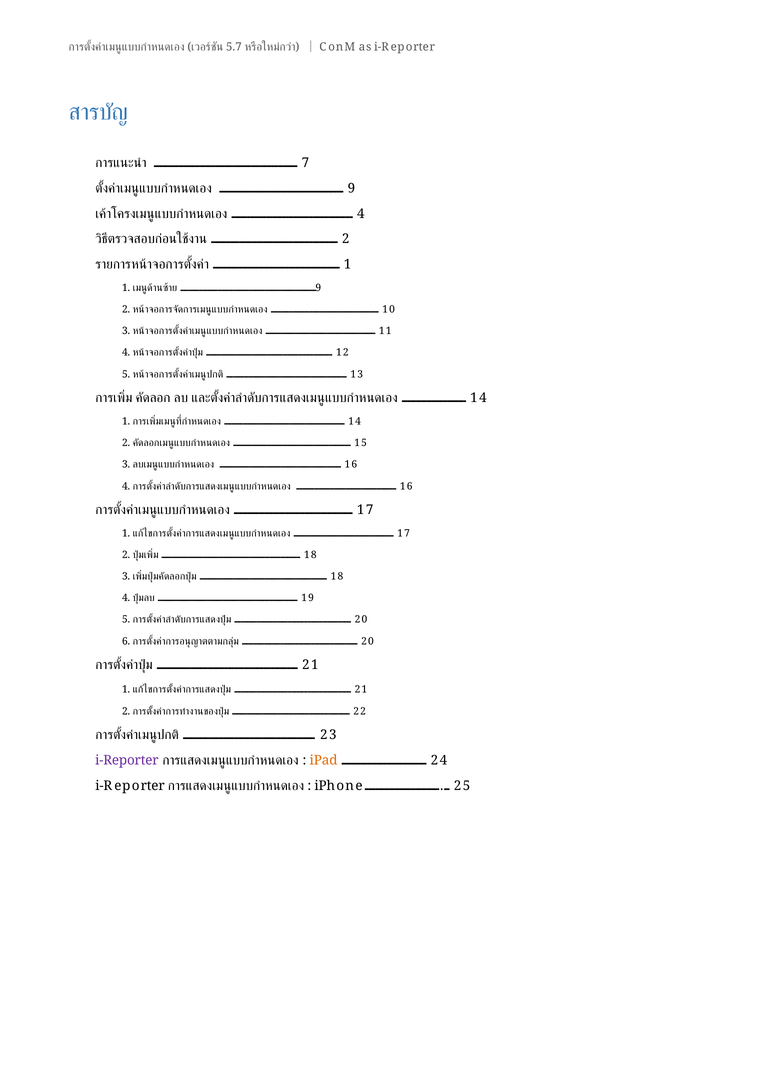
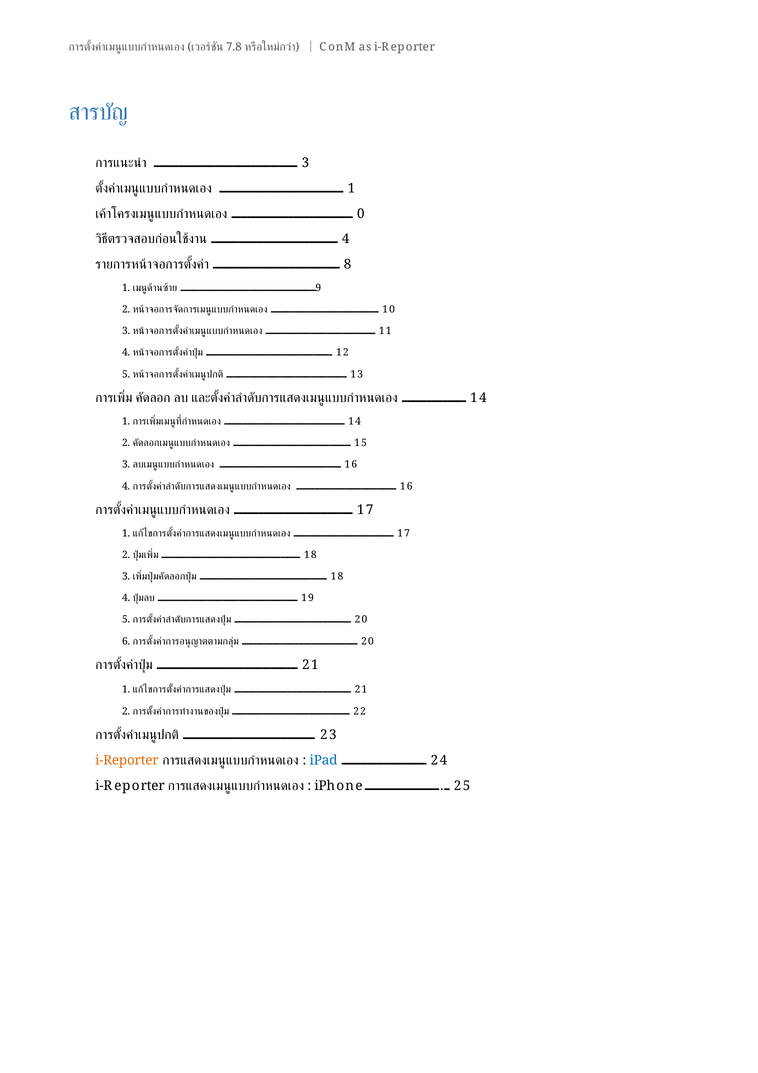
5.7: 5.7 -> 7.8
7 at (305, 163): 7 -> 3
9 at (351, 188): 9 -> 1
4 at (361, 214): 4 -> 0
2 at (346, 239): 2 -> 4
1 at (348, 264): 1 -> 8
i-Reporter at (127, 760) colour: purple -> orange
iPad colour: orange -> blue
